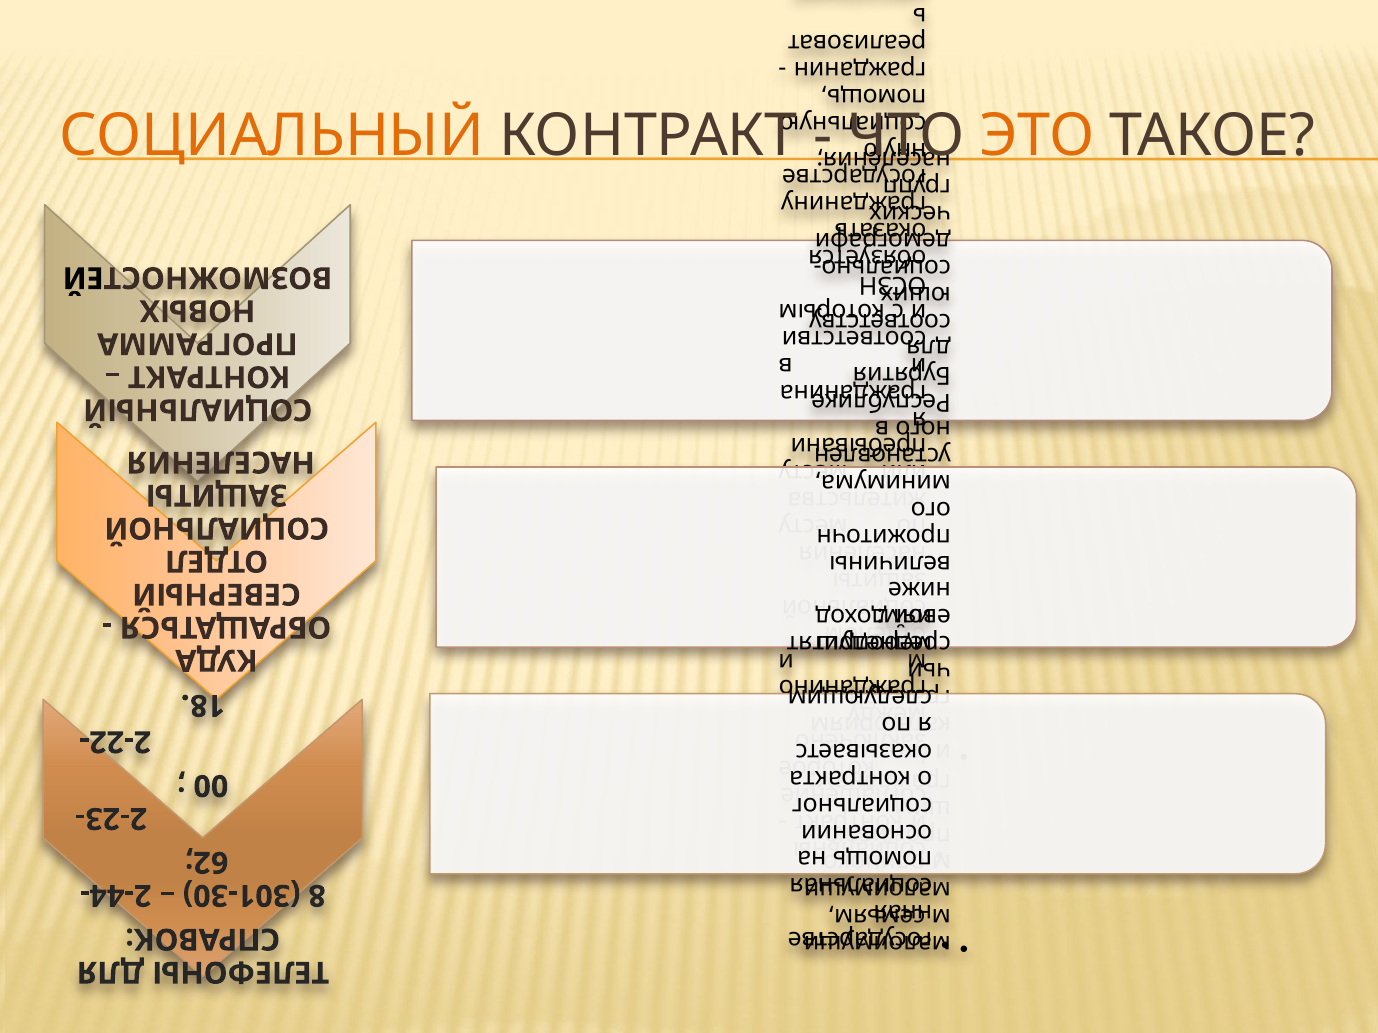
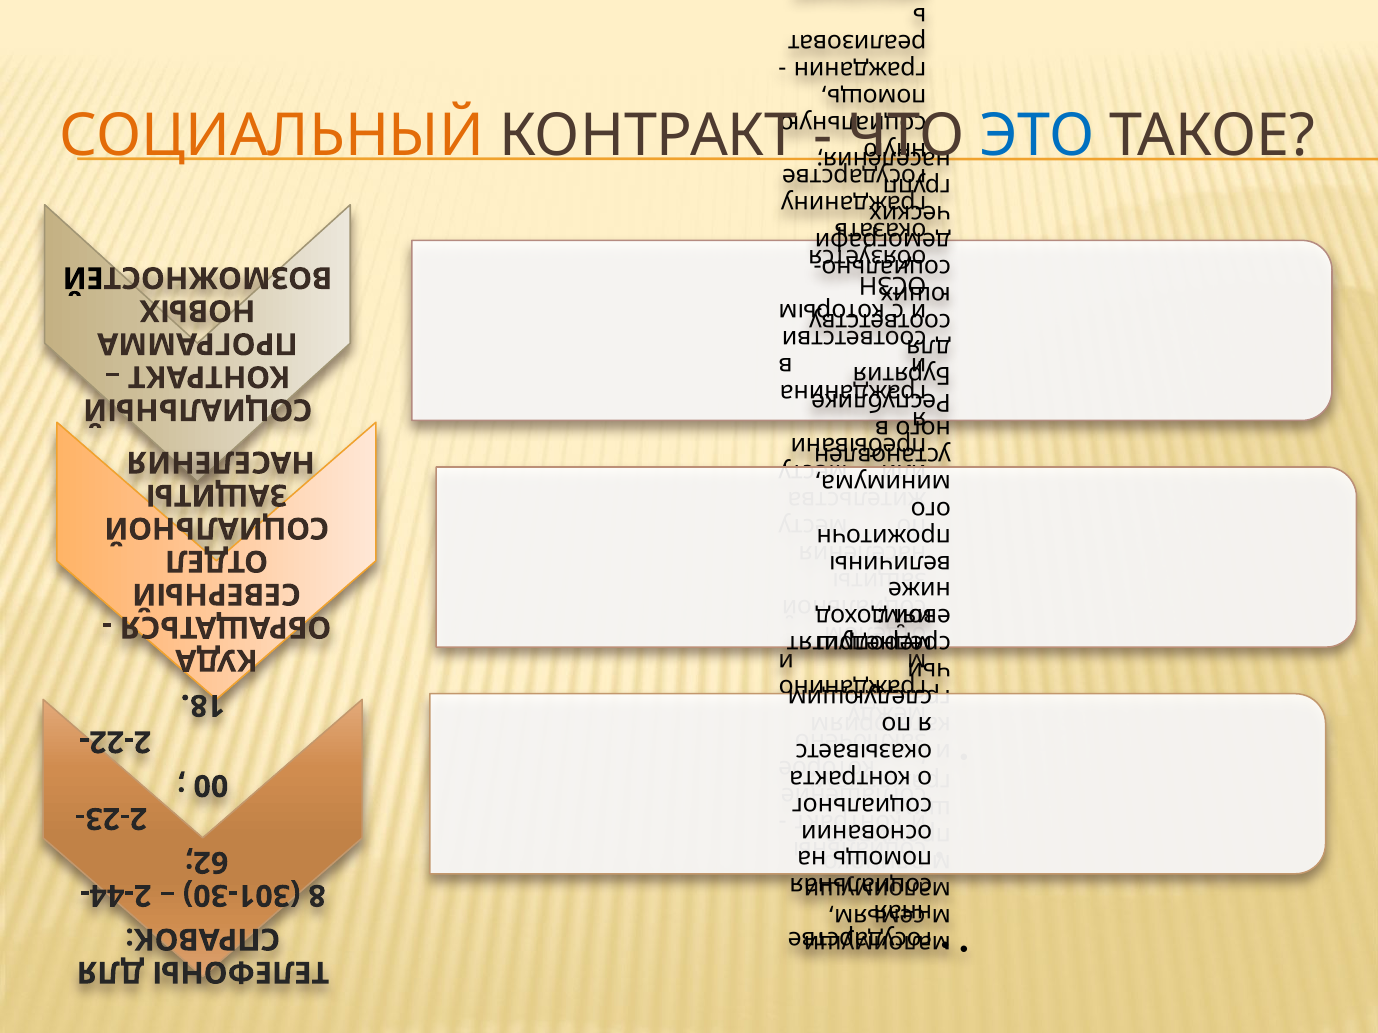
ЭТО colour: orange -> blue
